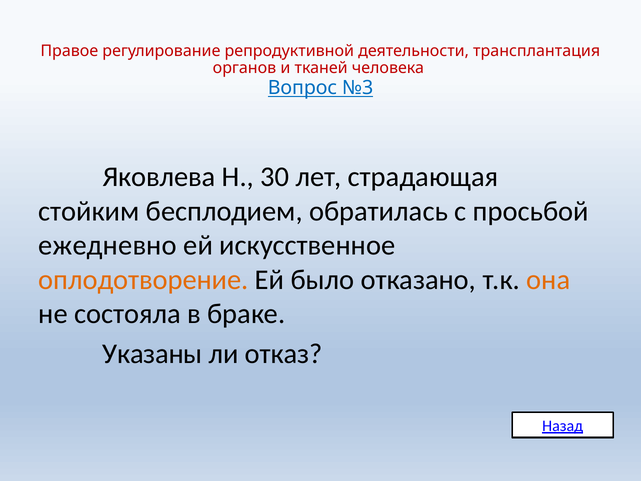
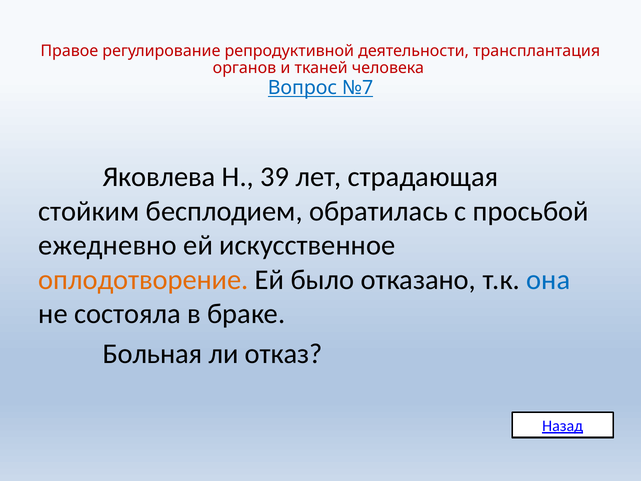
№3: №3 -> №7
30: 30 -> 39
она colour: orange -> blue
Указаны: Указаны -> Больная
